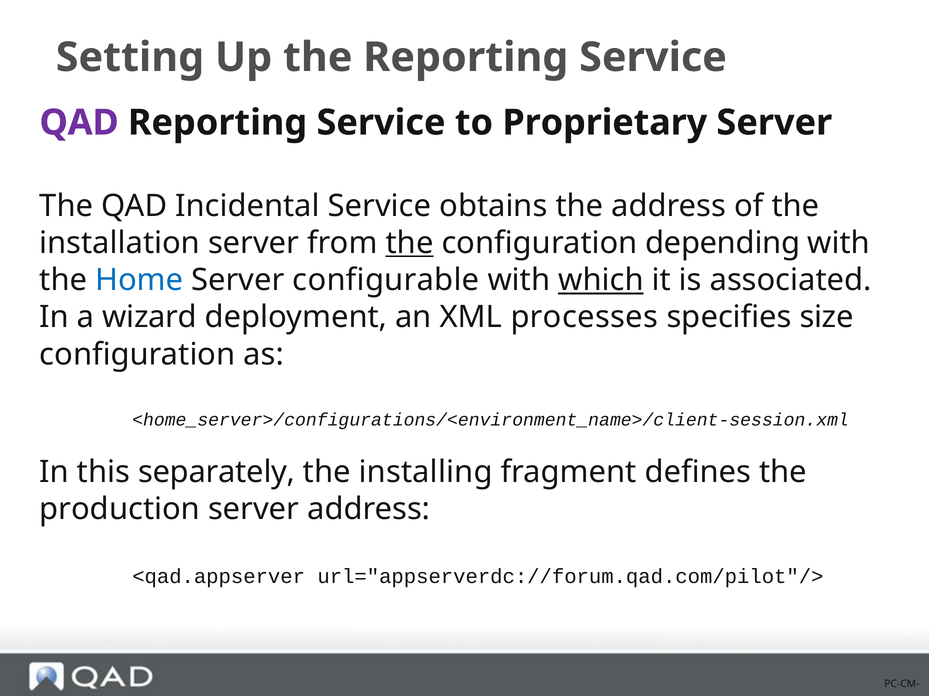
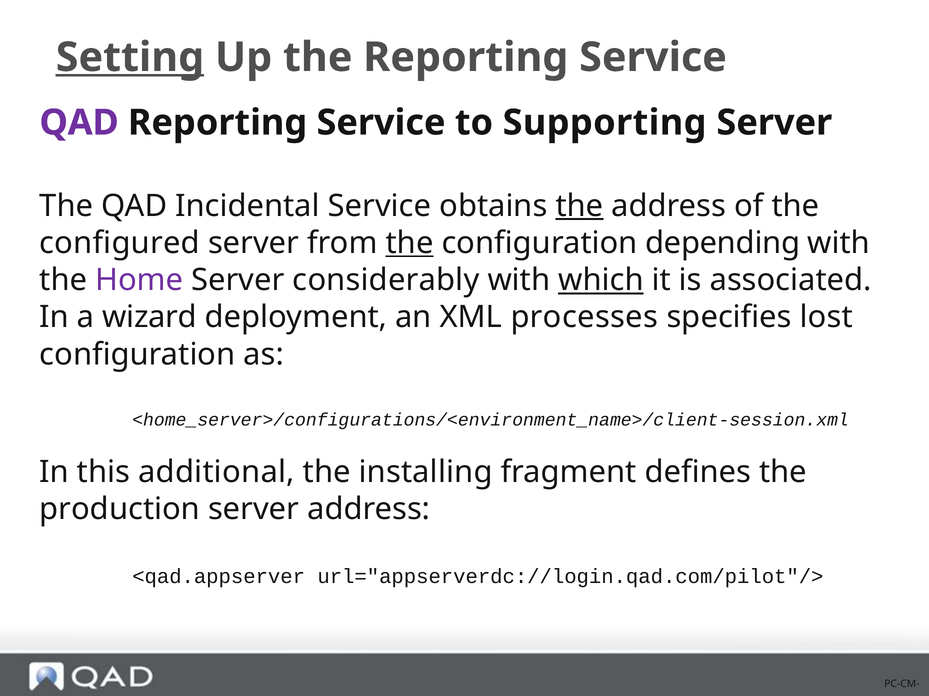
Setting underline: none -> present
Proprietary: Proprietary -> Supporting
the at (579, 206) underline: none -> present
installation: installation -> configured
Home colour: blue -> purple
configurable: configurable -> considerably
size: size -> lost
separately: separately -> additional
url="appserverdc://forum.qad.com/pilot"/>: url="appserverdc://forum.qad.com/pilot"/> -> url="appserverdc://login.qad.com/pilot"/>
